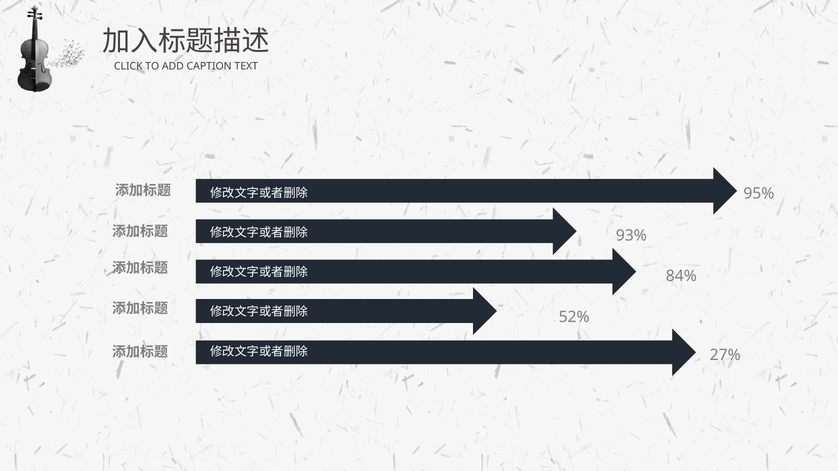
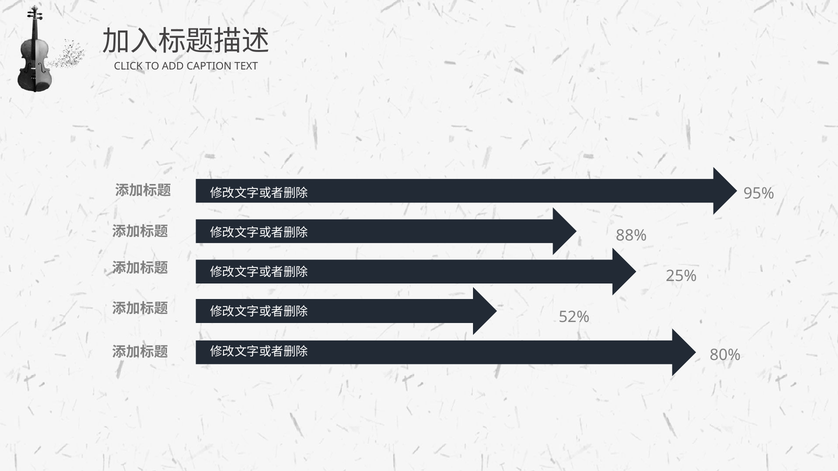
93%: 93% -> 88%
84%: 84% -> 25%
27%: 27% -> 80%
